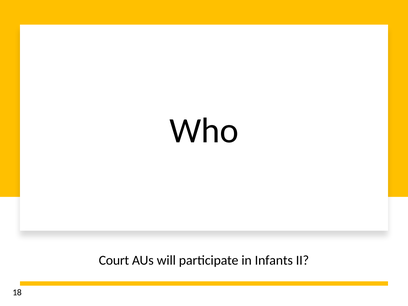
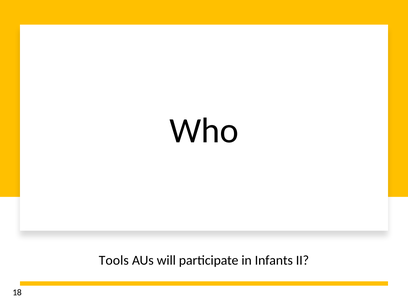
Court: Court -> Tools
